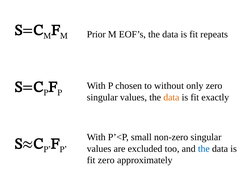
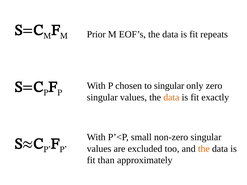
to without: without -> singular
the at (204, 149) colour: blue -> orange
fit zero: zero -> than
